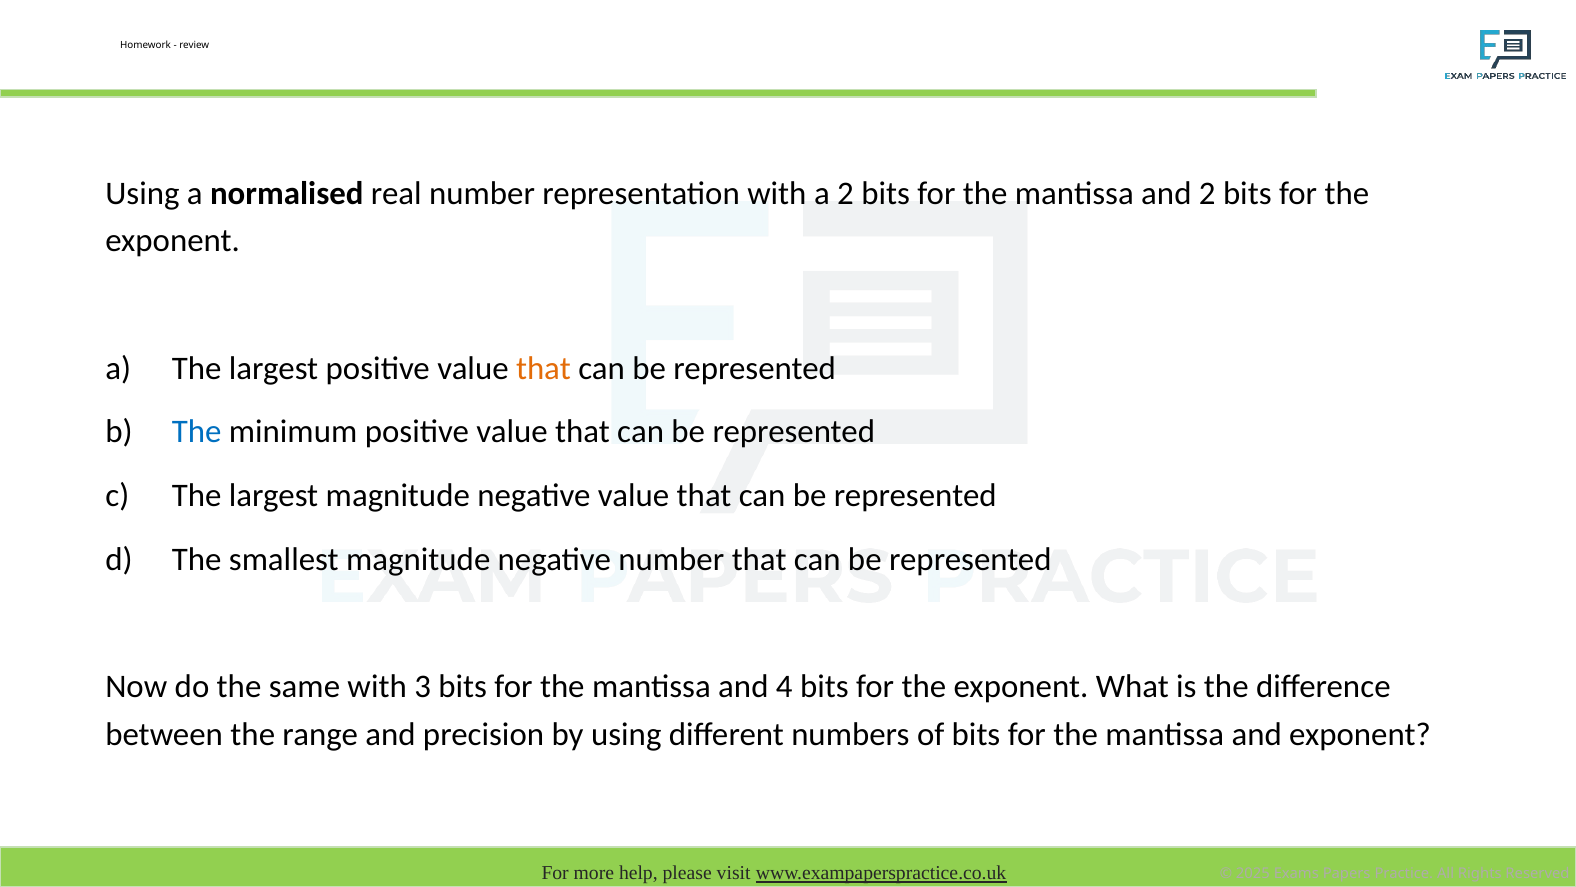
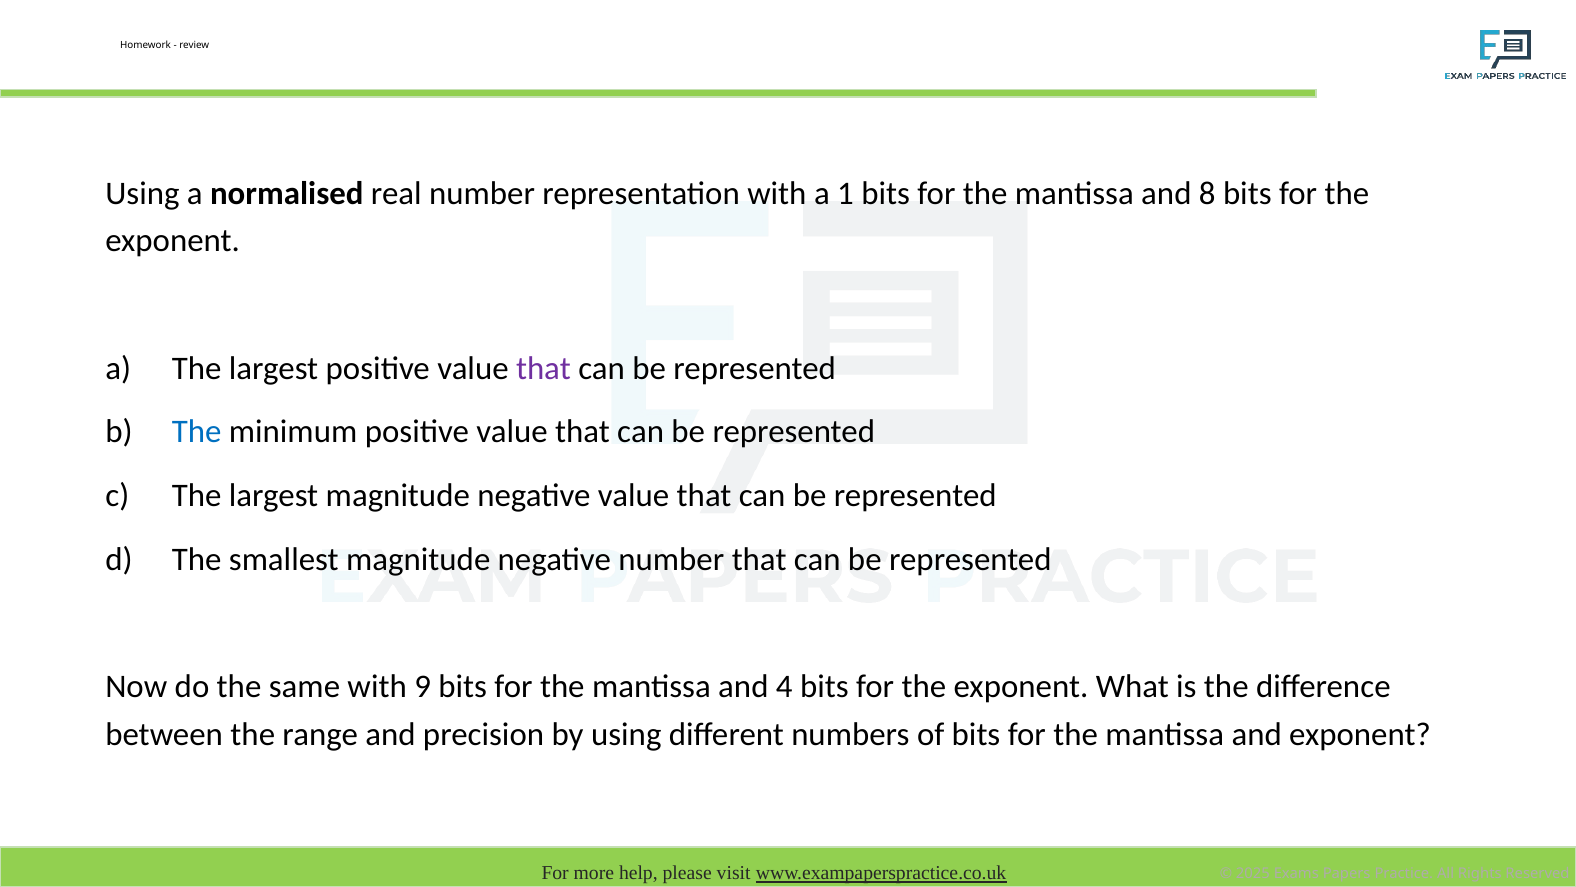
a 2: 2 -> 1
and 2: 2 -> 8
that at (543, 368) colour: orange -> purple
3: 3 -> 9
